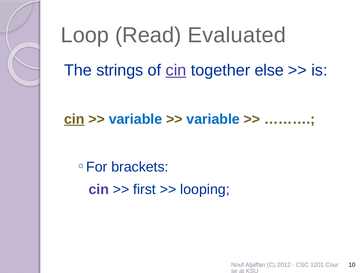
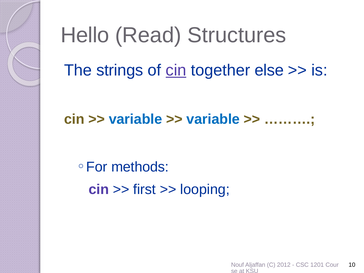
Loop: Loop -> Hello
Evaluated: Evaluated -> Structures
cin at (74, 119) underline: present -> none
brackets: brackets -> methods
